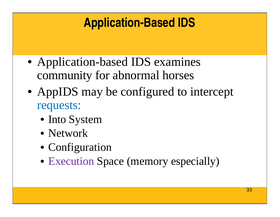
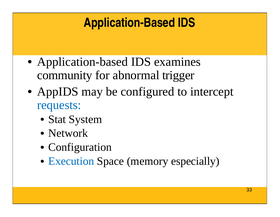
horses: horses -> trigger
Into: Into -> Stat
Execution colour: purple -> blue
